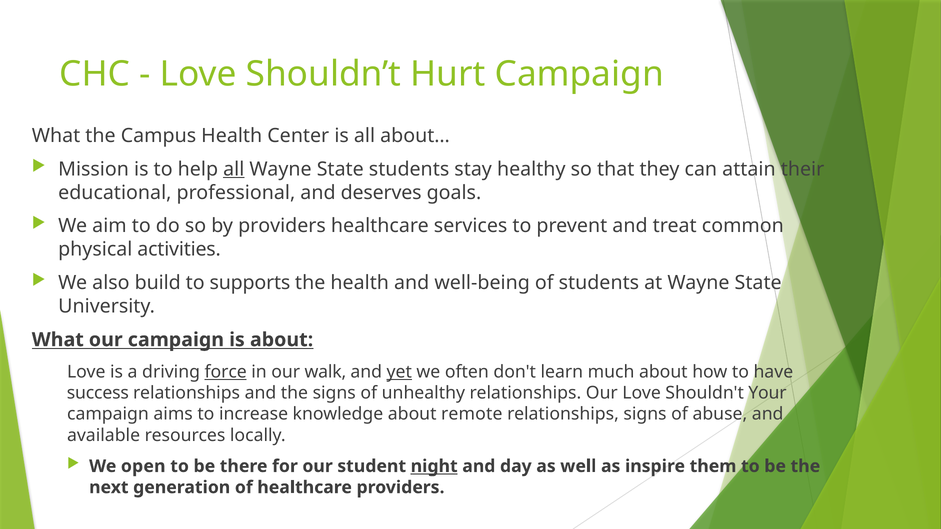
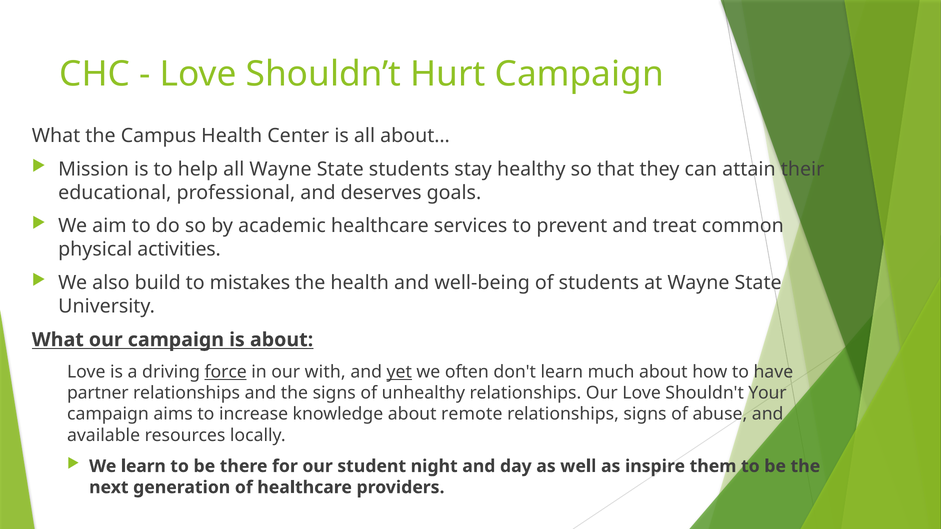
all at (234, 169) underline: present -> none
by providers: providers -> academic
supports: supports -> mistakes
walk: walk -> with
success: success -> partner
We open: open -> learn
night underline: present -> none
